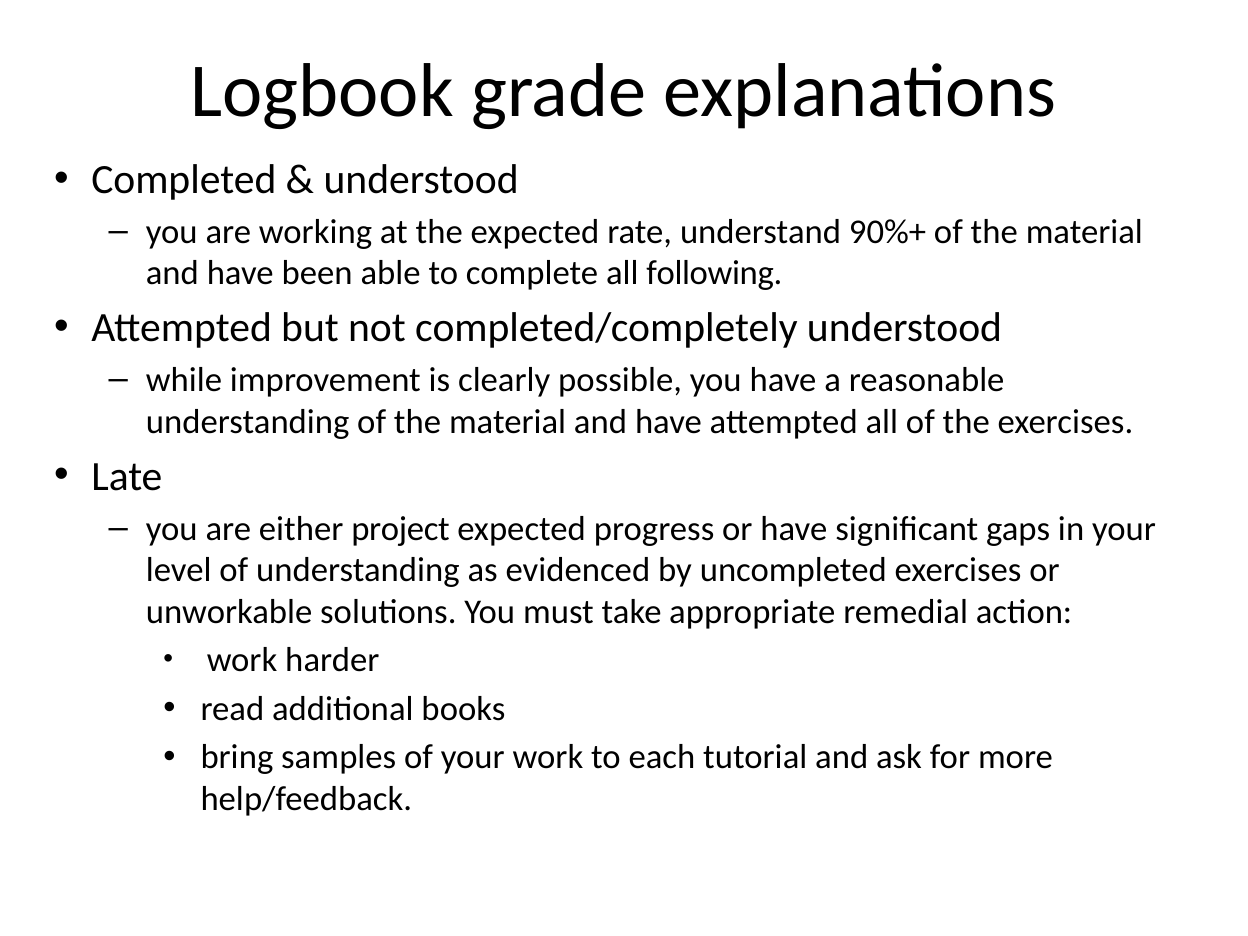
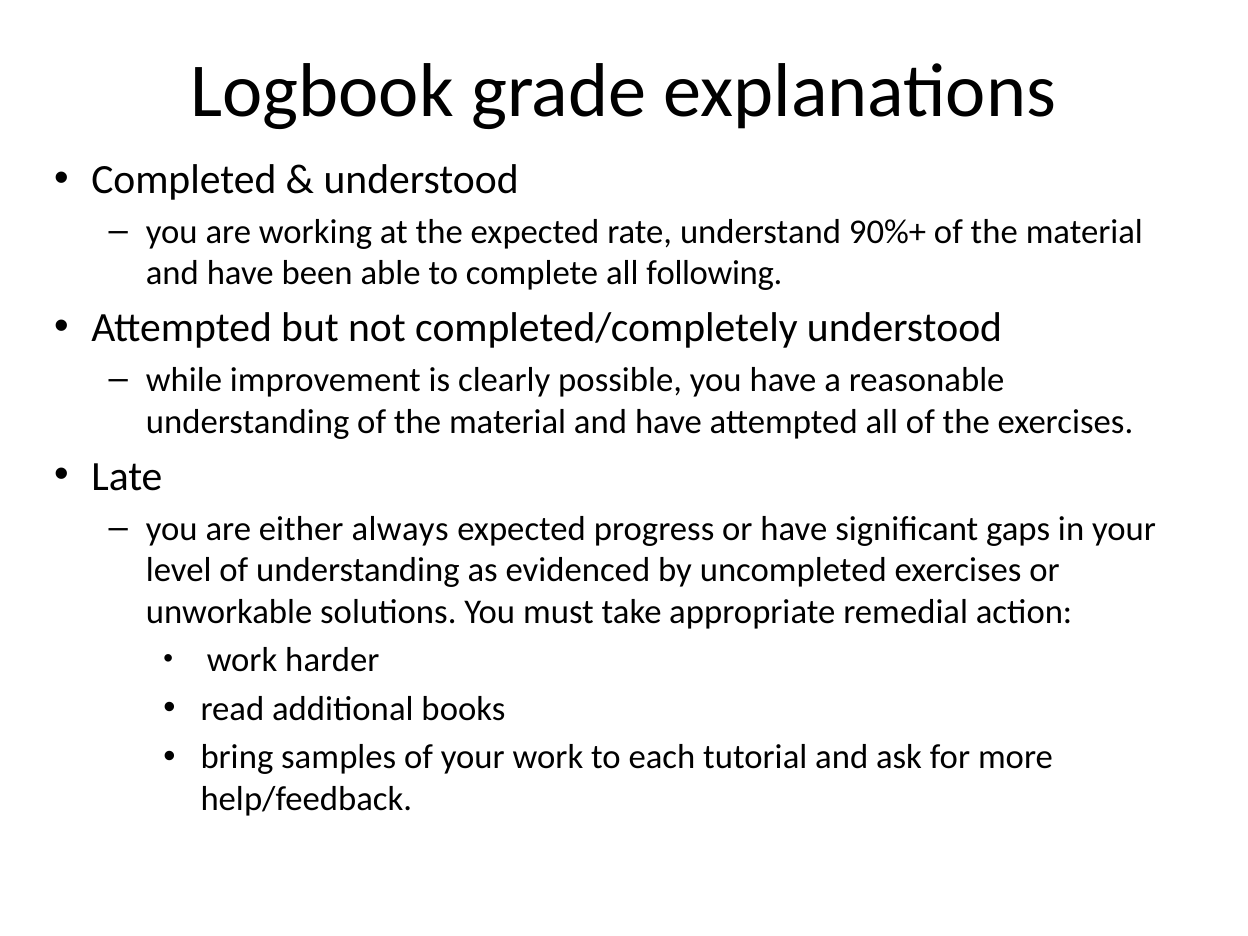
project: project -> always
